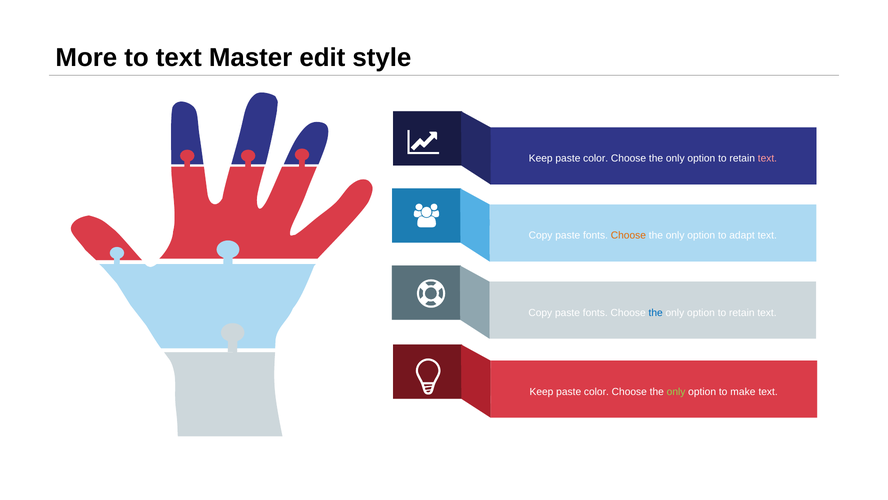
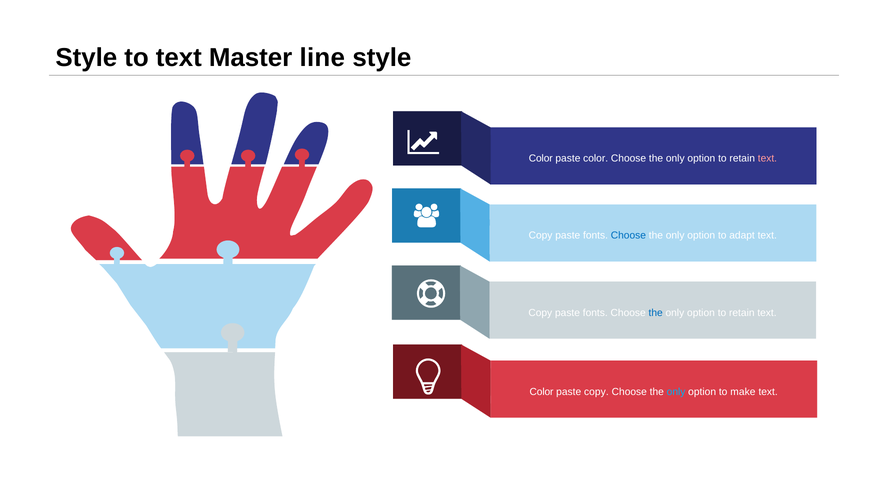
More at (86, 57): More -> Style
edit: edit -> line
Keep at (541, 158): Keep -> Color
Choose at (628, 235) colour: orange -> blue
Keep at (541, 391): Keep -> Color
color at (596, 391): color -> copy
only at (676, 391) colour: light green -> light blue
